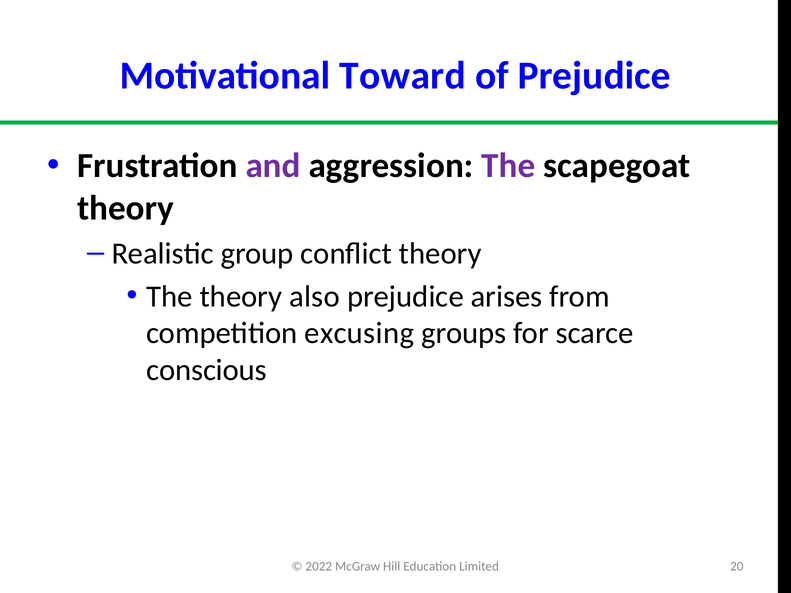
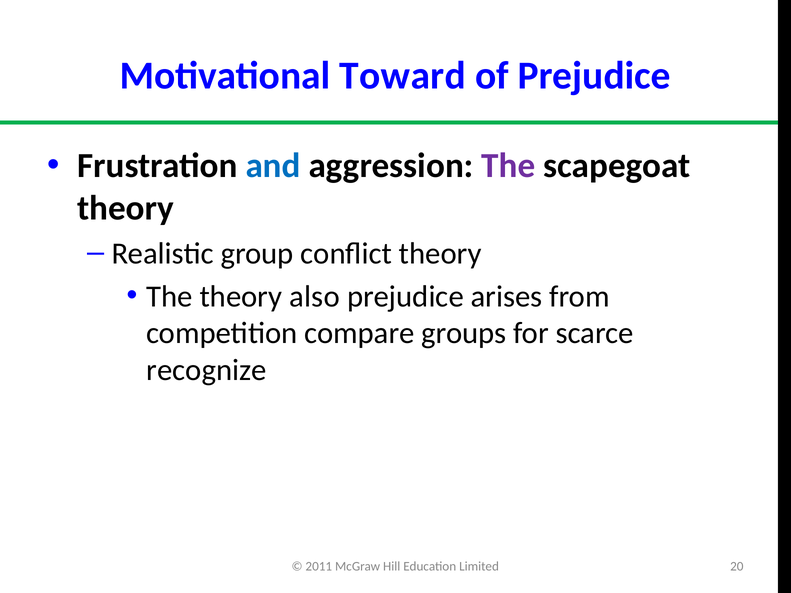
and colour: purple -> blue
excusing: excusing -> compare
conscious: conscious -> recognize
2022: 2022 -> 2011
